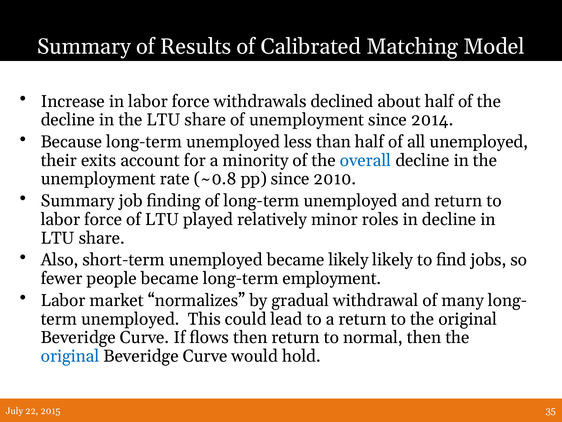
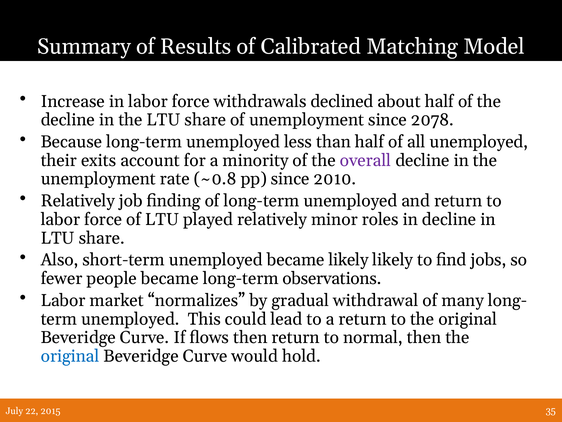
2014: 2014 -> 2078
overall colour: blue -> purple
Summary at (78, 201): Summary -> Relatively
employment: employment -> observations
